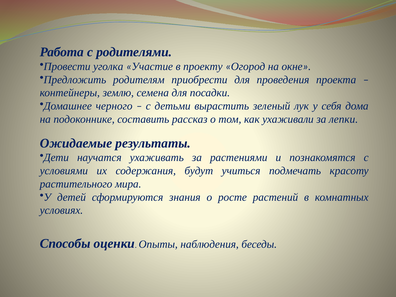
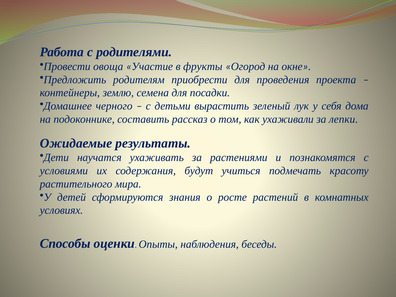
уголка: уголка -> овоща
проекту: проекту -> фрукты
